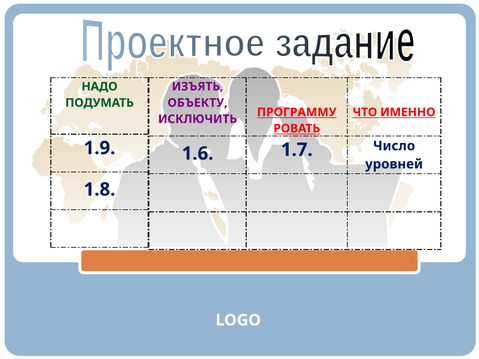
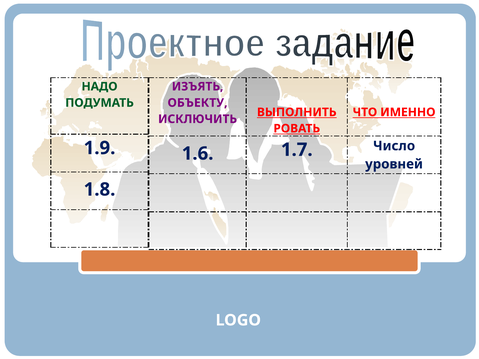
ПРОГРАММУ: ПРОГРАММУ -> ВЫПОЛНИТЬ
